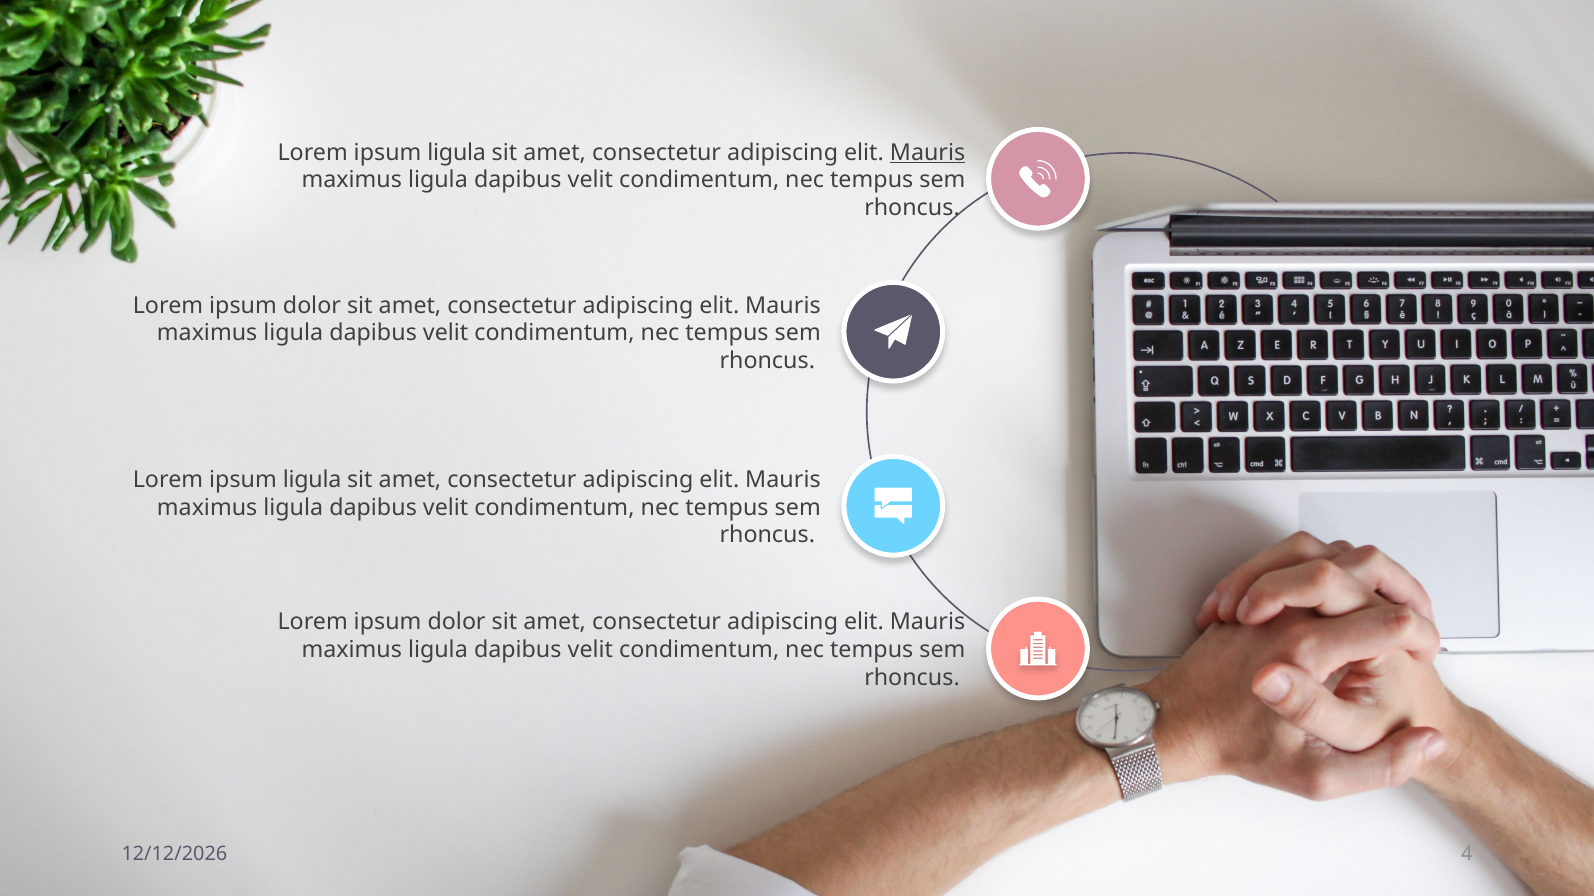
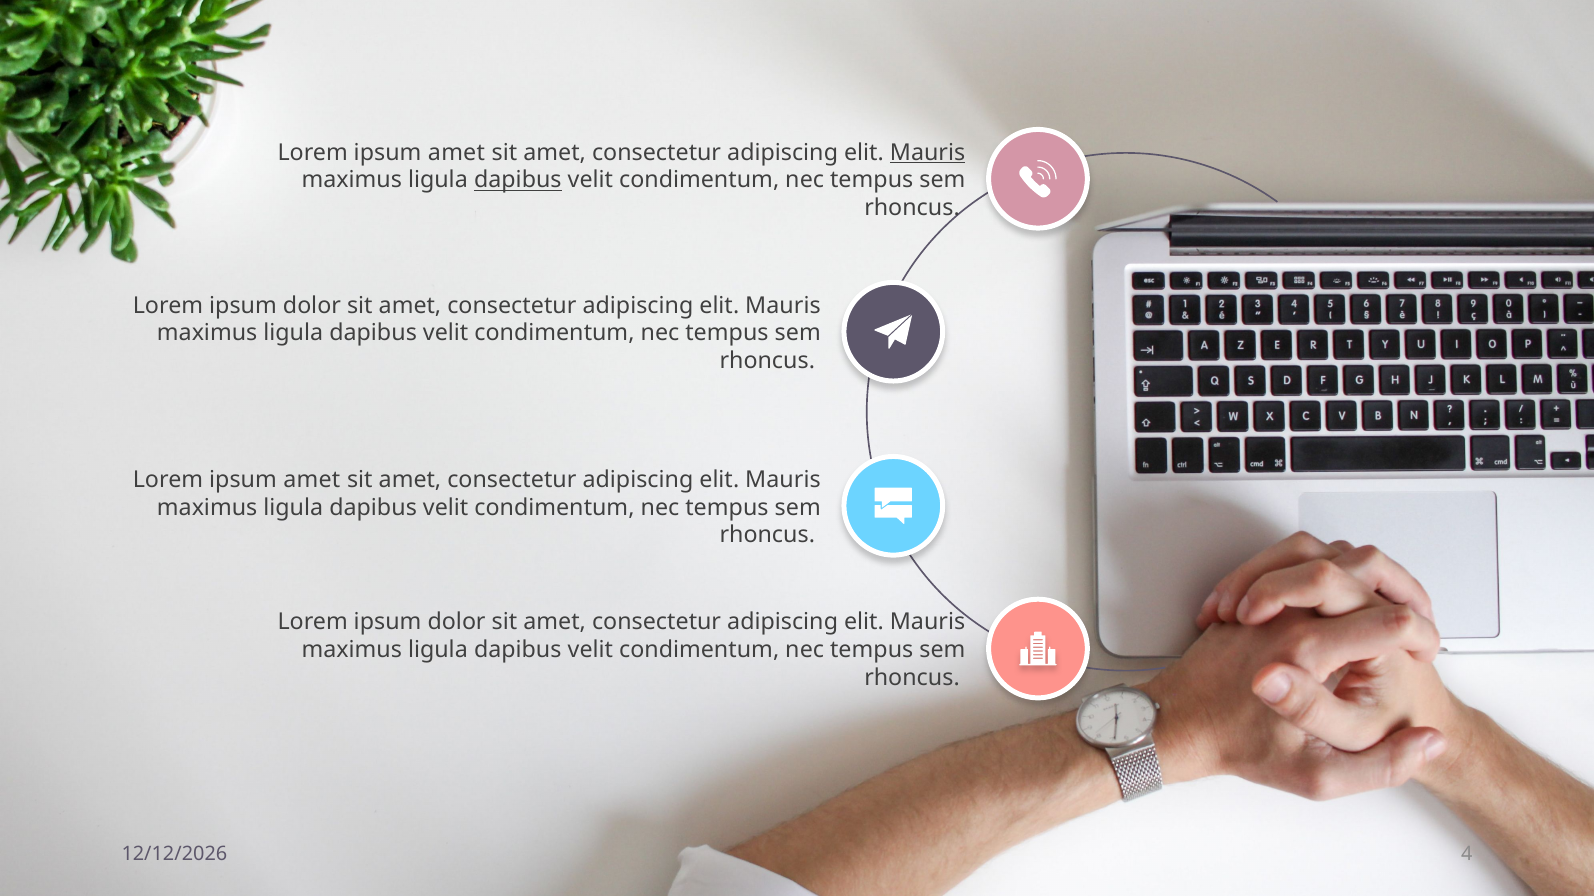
ligula at (457, 152): ligula -> amet
dapibus at (518, 180) underline: none -> present
ligula at (312, 480): ligula -> amet
